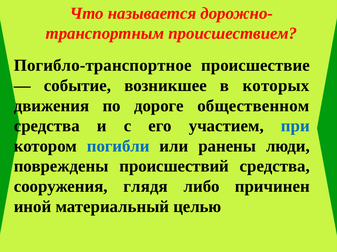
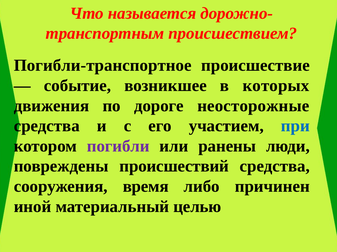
Погибло-транспортное: Погибло-транспортное -> Погибли-транспортное
общественном: общественном -> неосторожные
погибли colour: blue -> purple
глядя: глядя -> время
